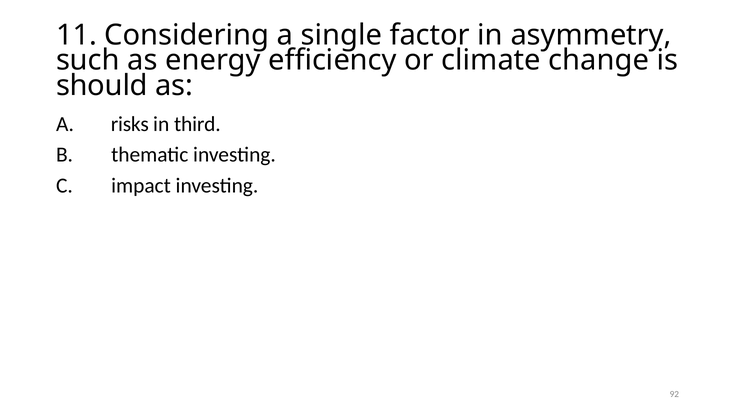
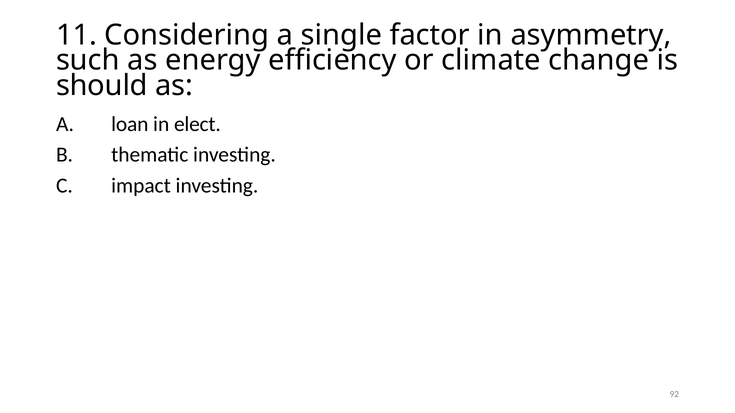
risks: risks -> loan
third: third -> elect
